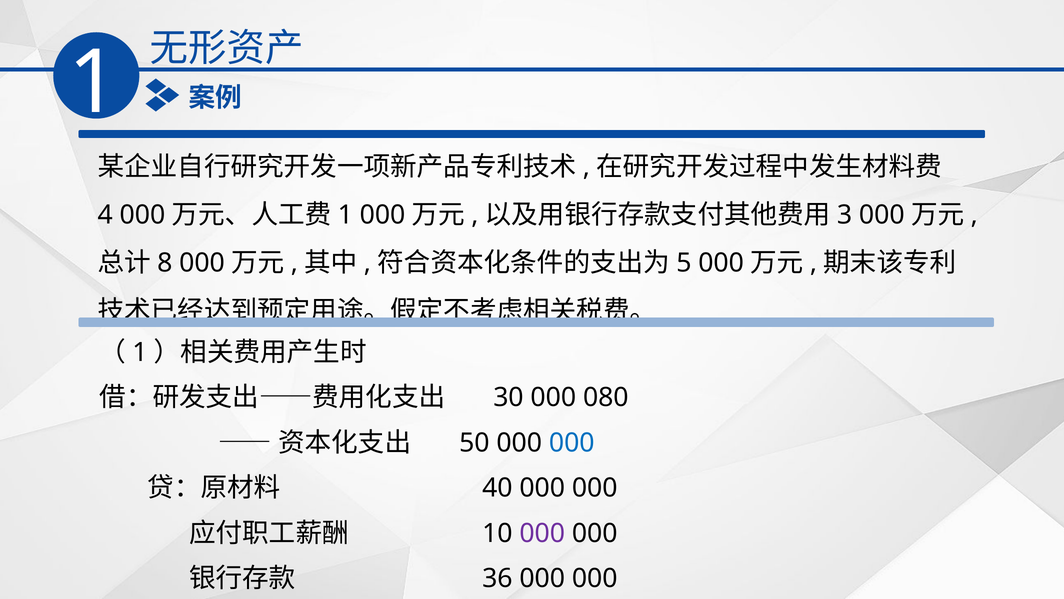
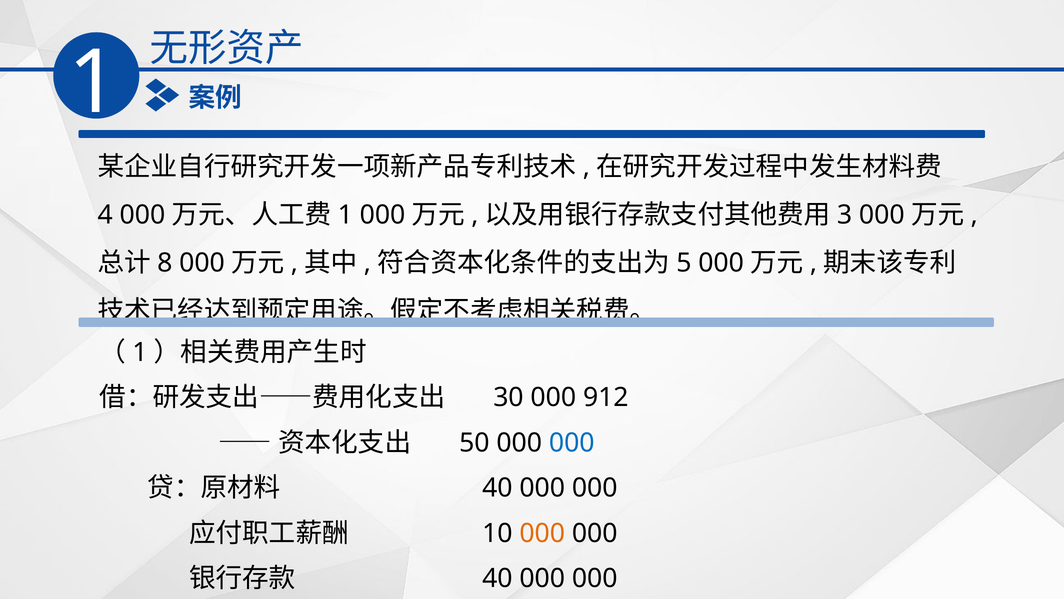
080: 080 -> 912
000 at (542, 533) colour: purple -> orange
36 at (497, 578): 36 -> 40
